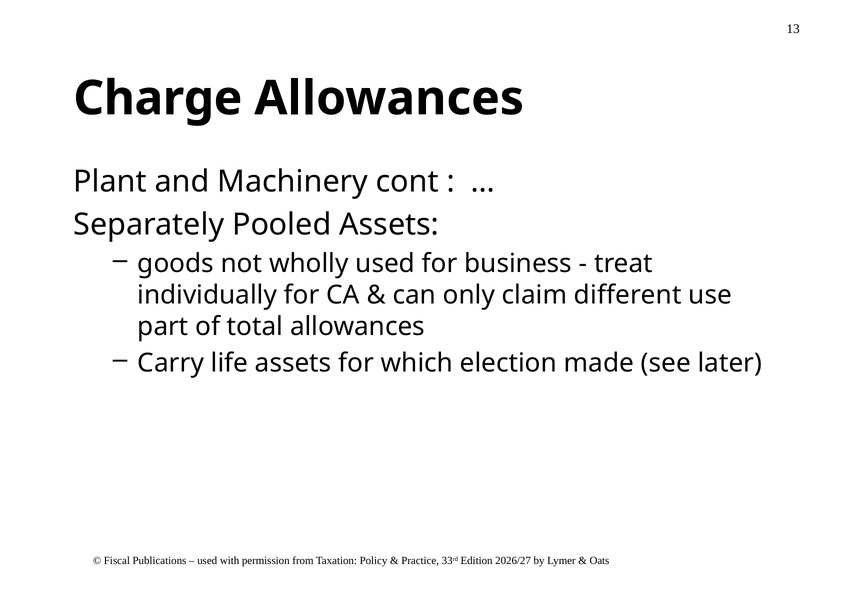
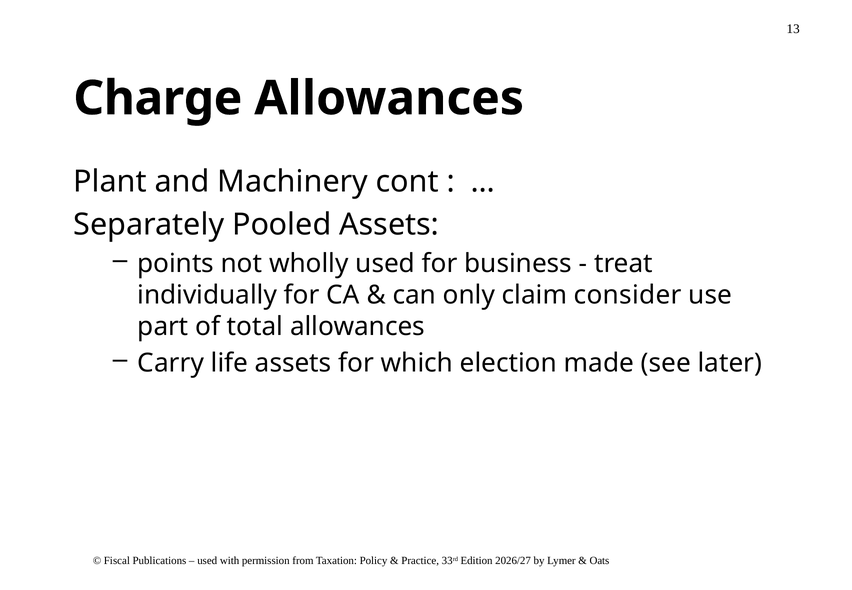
goods: goods -> points
different: different -> consider
